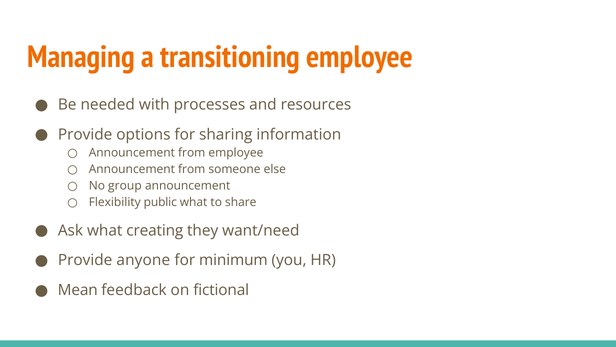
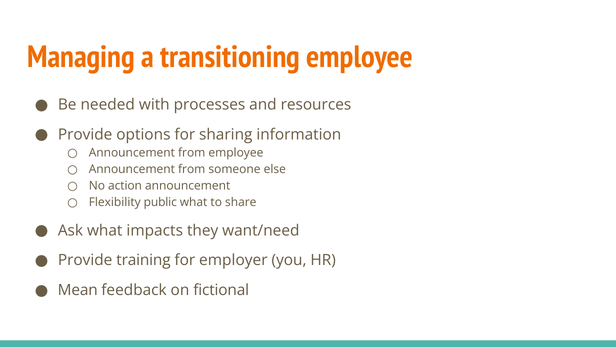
group: group -> action
creating: creating -> impacts
anyone: anyone -> training
minimum: minimum -> employer
